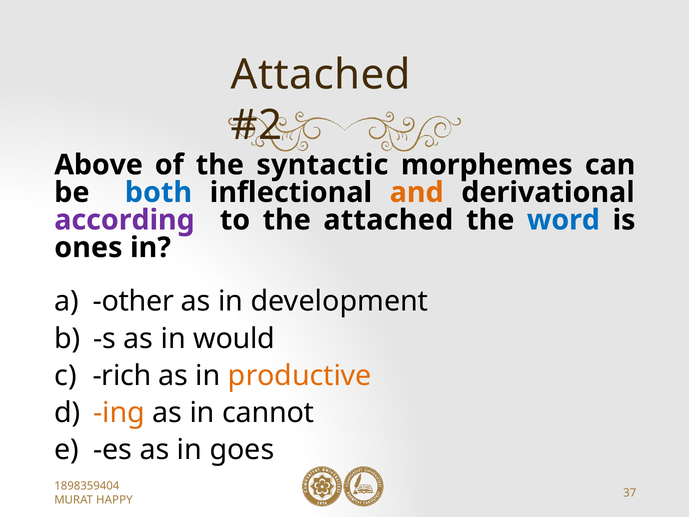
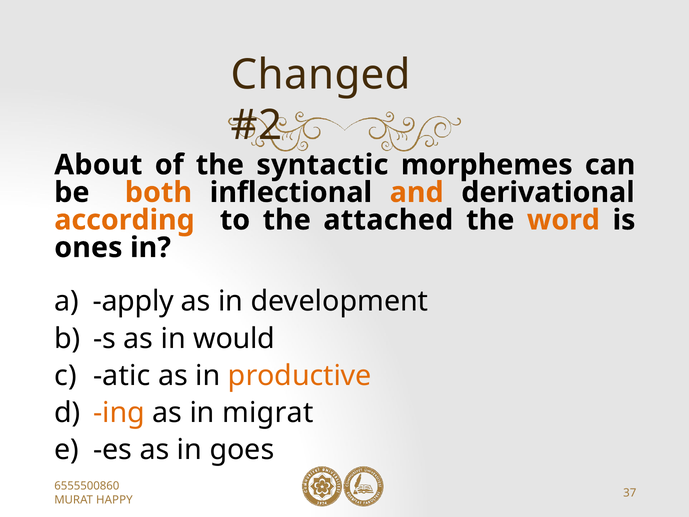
Attached at (321, 75): Attached -> Changed
Above: Above -> About
both colour: blue -> orange
according colour: purple -> orange
word colour: blue -> orange
other: other -> apply
rich: rich -> atic
cannot: cannot -> migrat
1898359404: 1898359404 -> 6555500860
